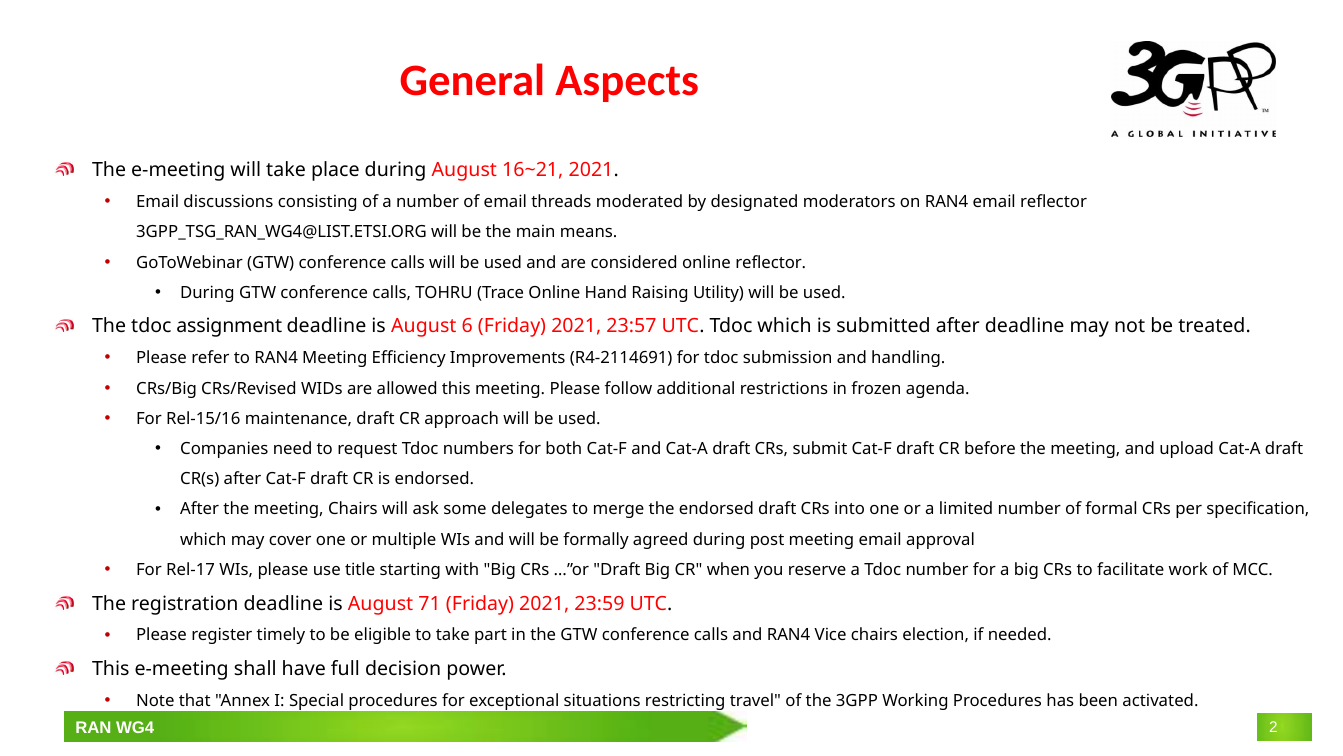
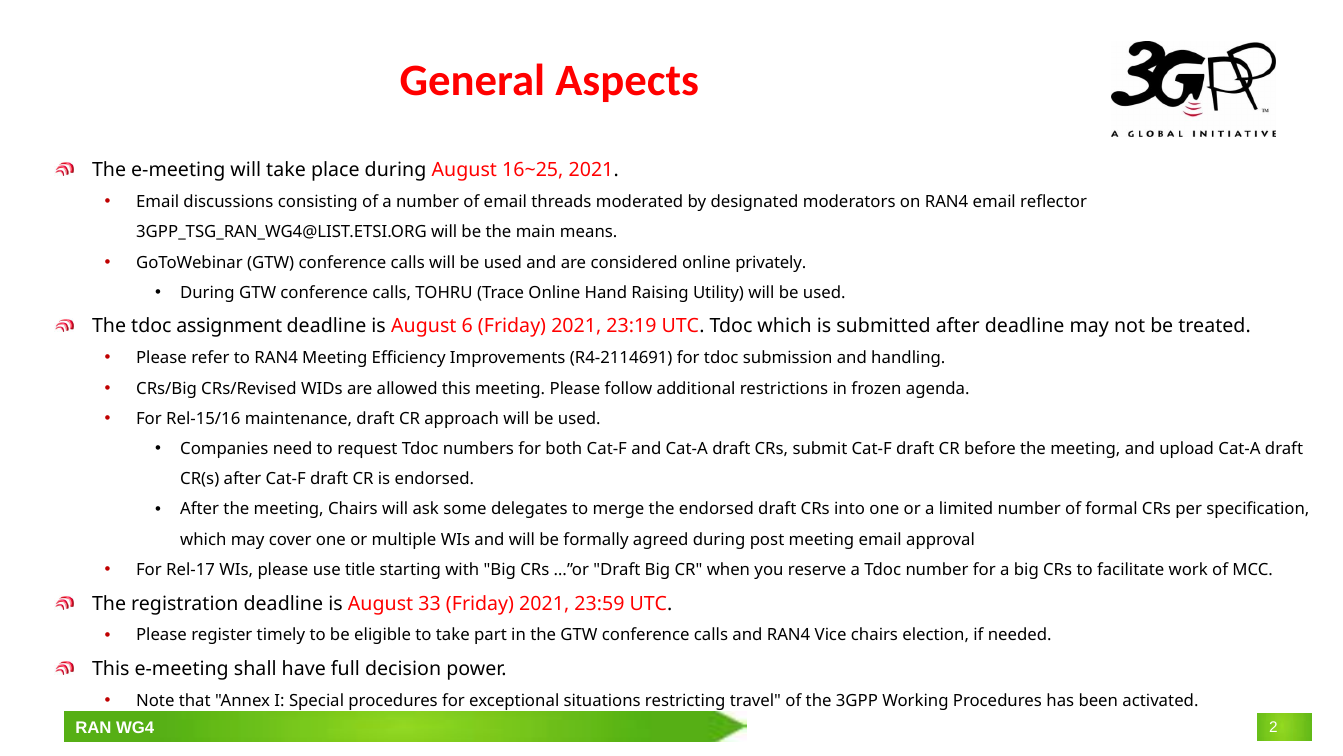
16~21: 16~21 -> 16~25
online reflector: reflector -> privately
23:57: 23:57 -> 23:19
71: 71 -> 33
